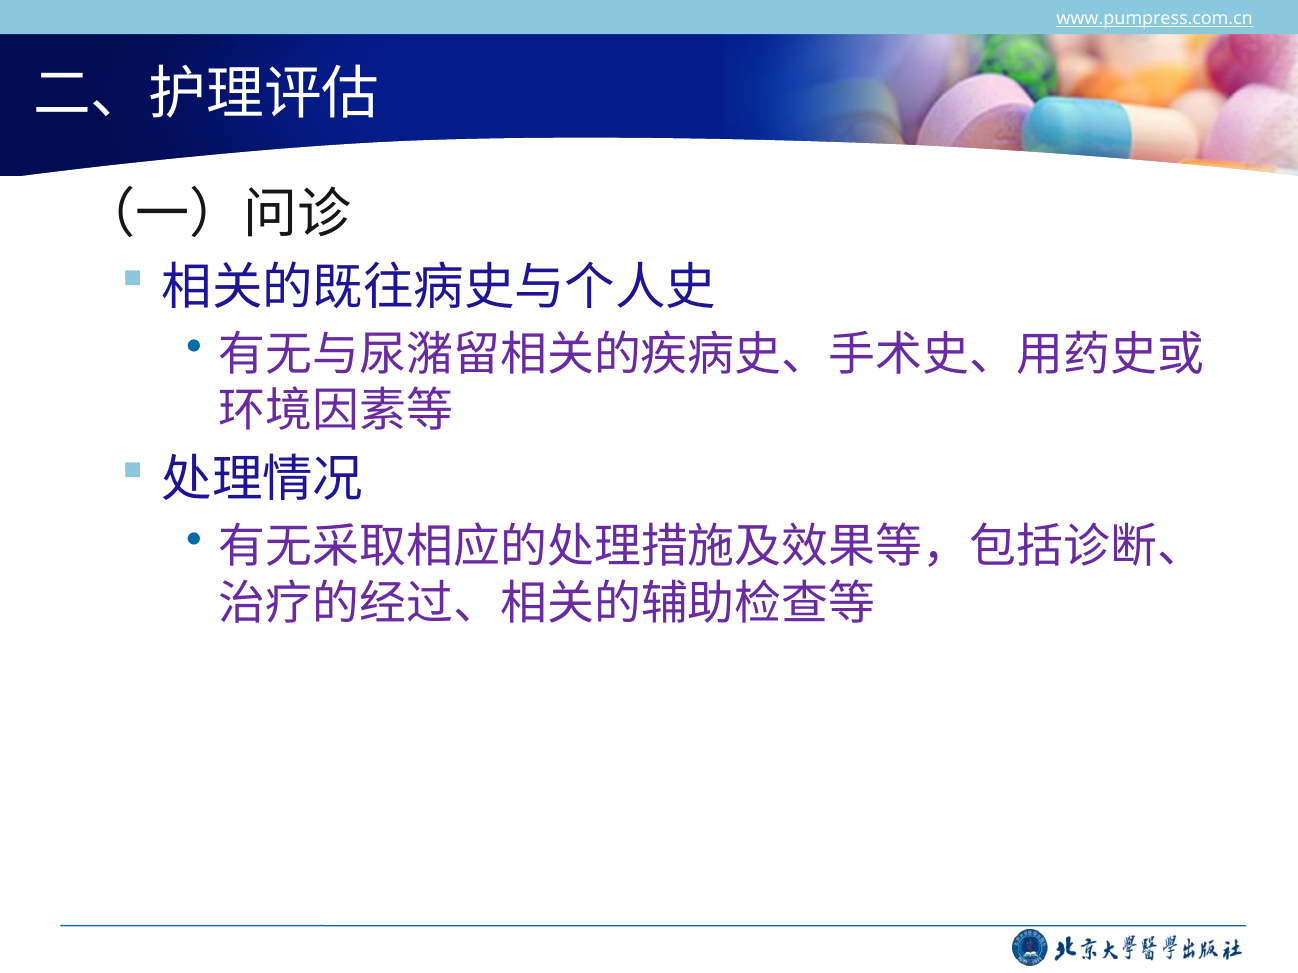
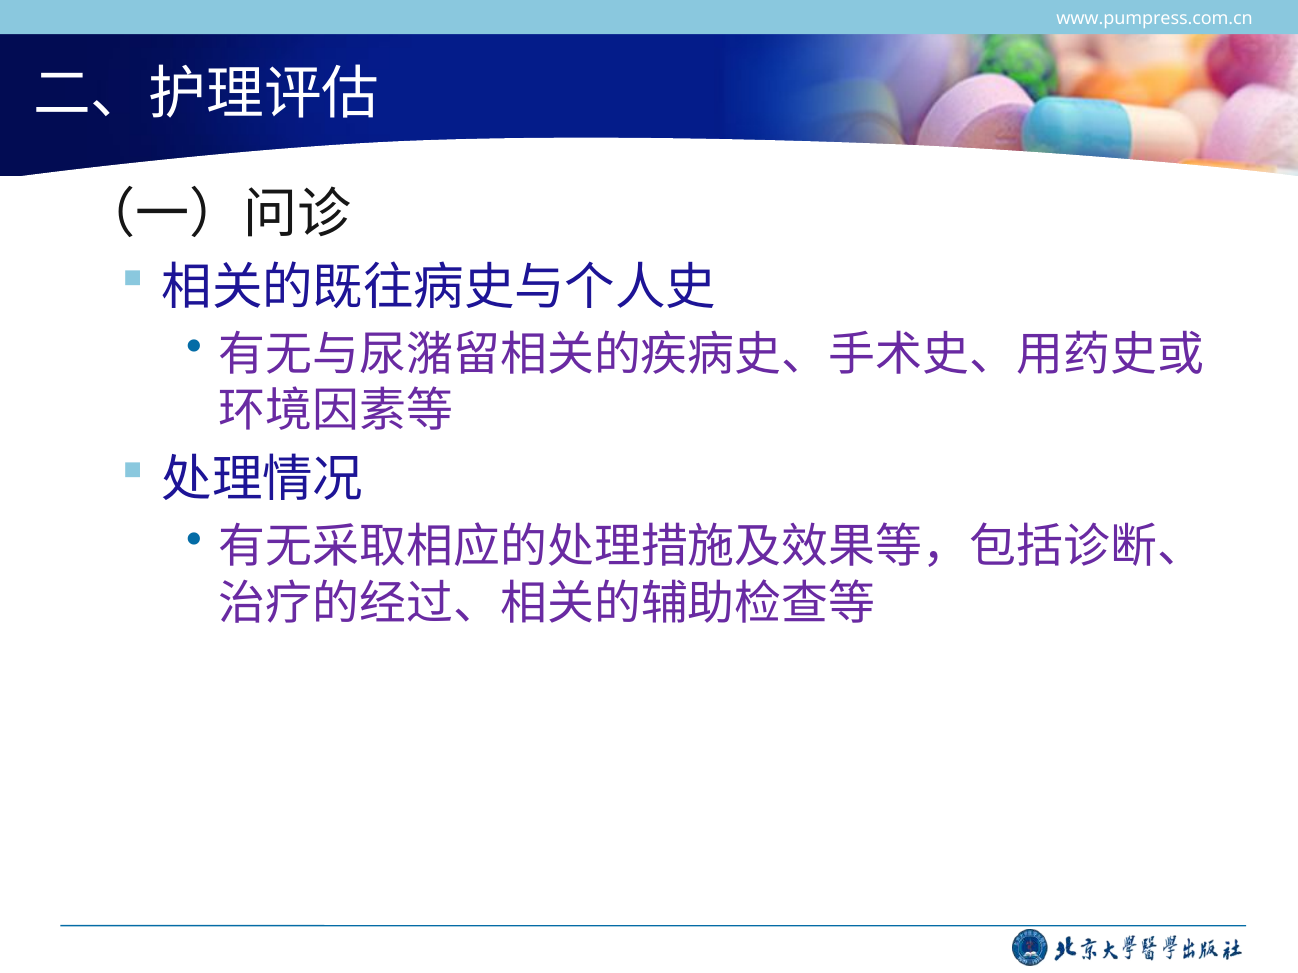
www.pumpress.com.cn underline: present -> none
